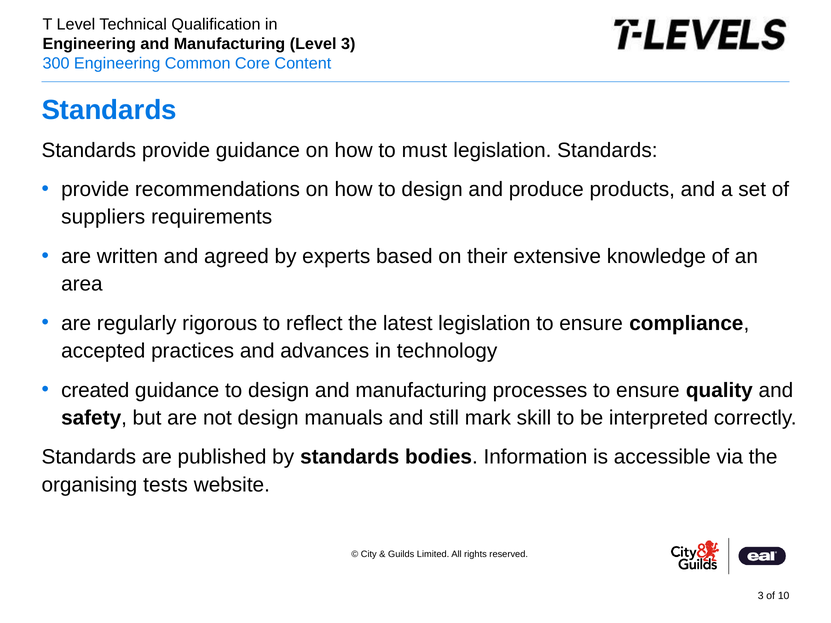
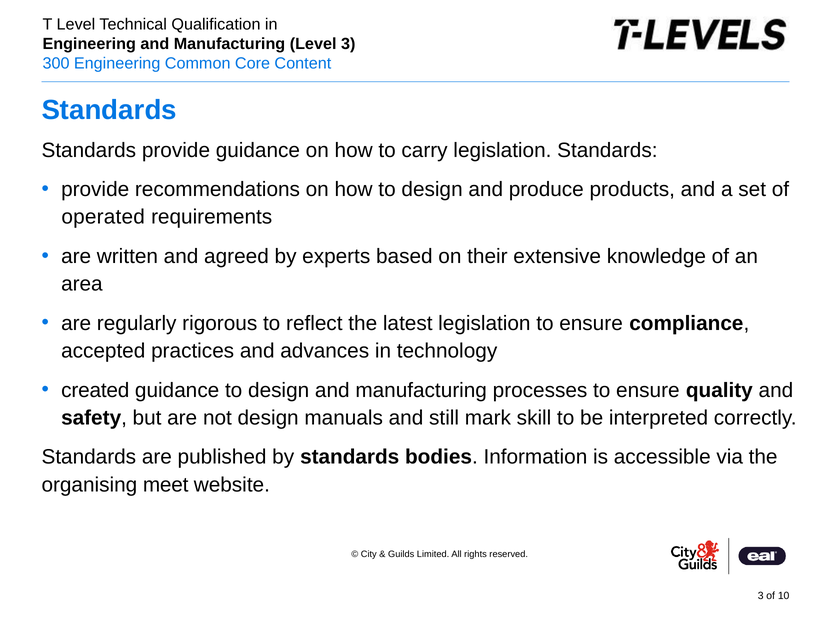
must: must -> carry
suppliers: suppliers -> operated
tests: tests -> meet
